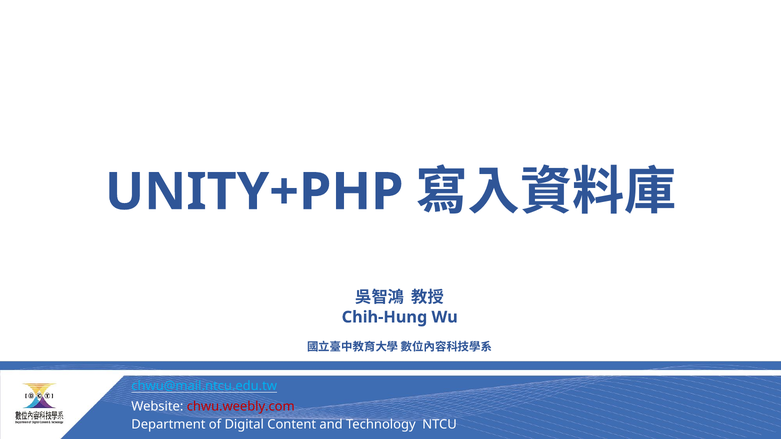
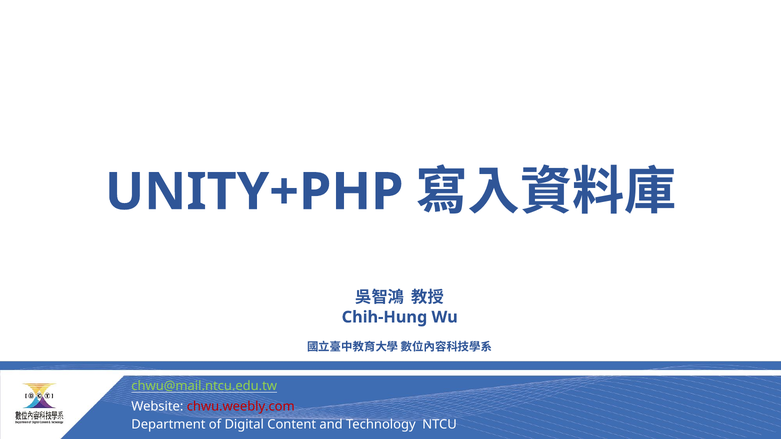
chwu@mail.ntcu.edu.tw colour: light blue -> light green
